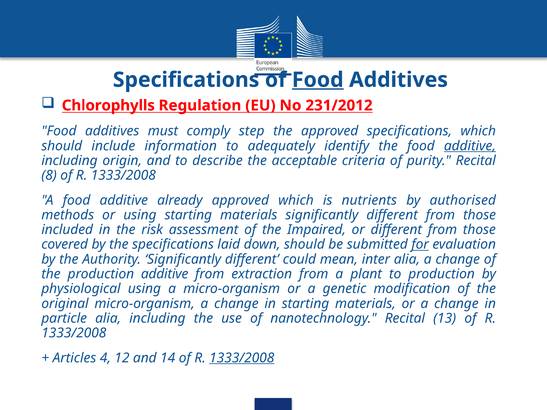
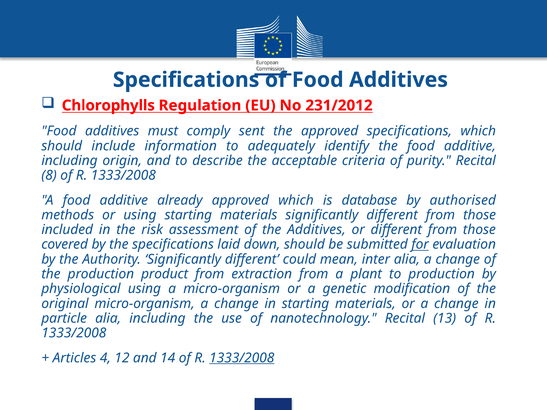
Food at (318, 80) underline: present -> none
step: step -> sent
additive at (470, 146) underline: present -> none
nutrients: nutrients -> database
the Impaired: Impaired -> Additives
production additive: additive -> product
